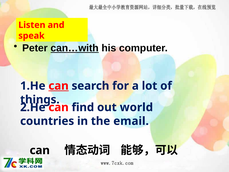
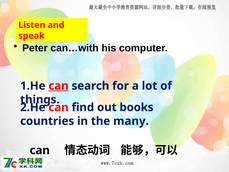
can…with underline: present -> none
world: world -> books
email: email -> many
